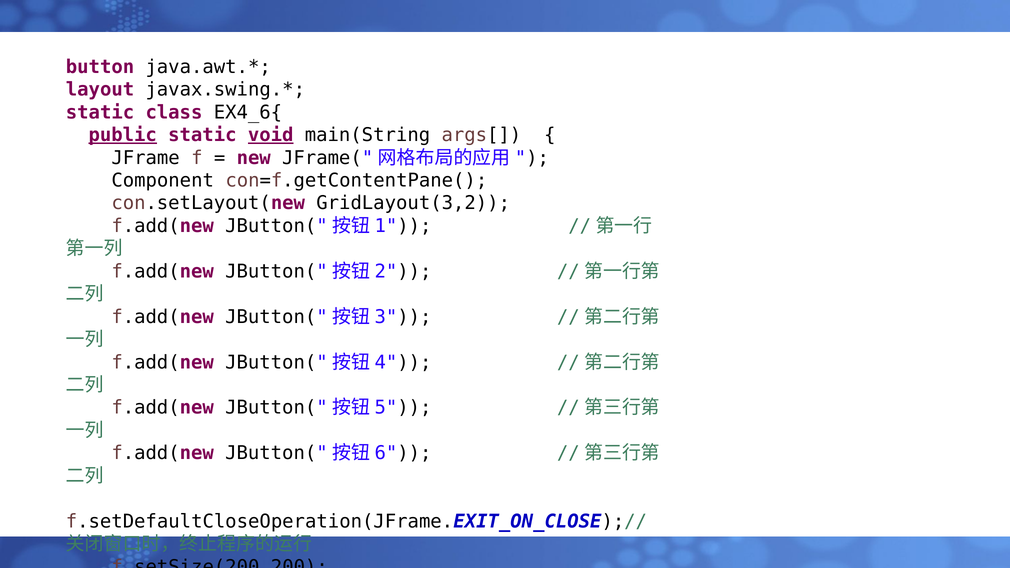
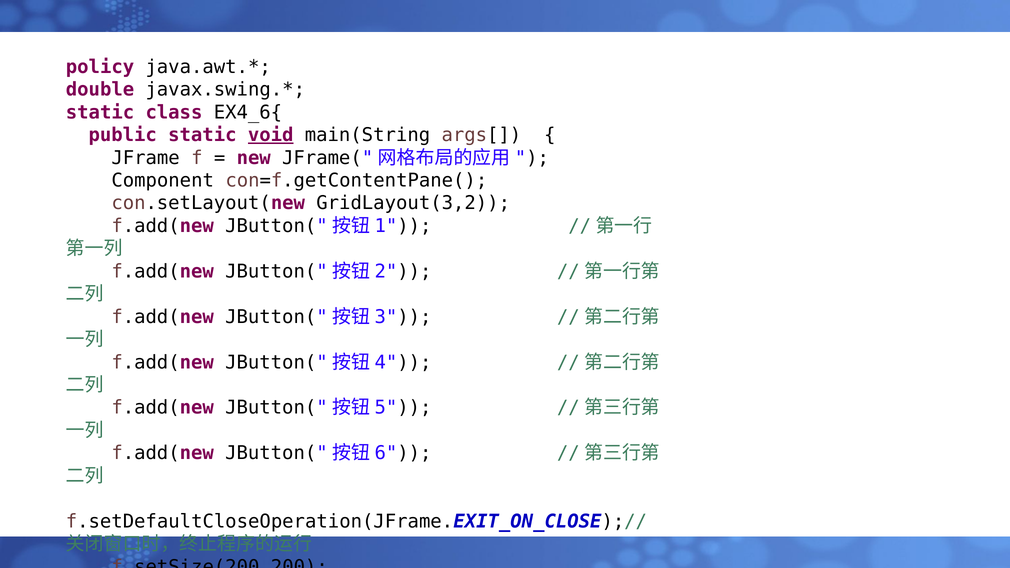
button: button -> policy
layout: layout -> double
public underline: present -> none
